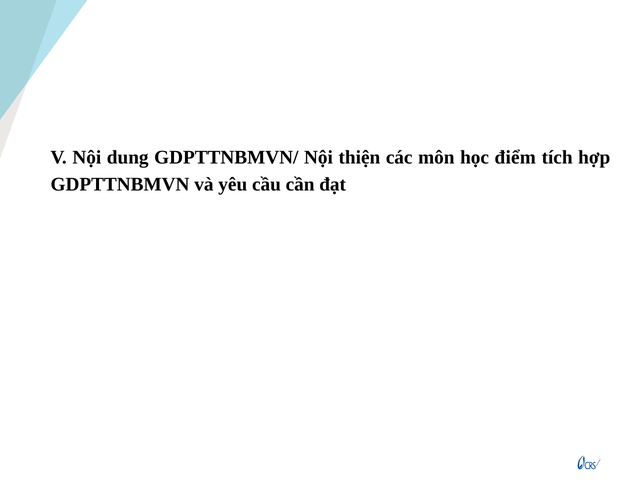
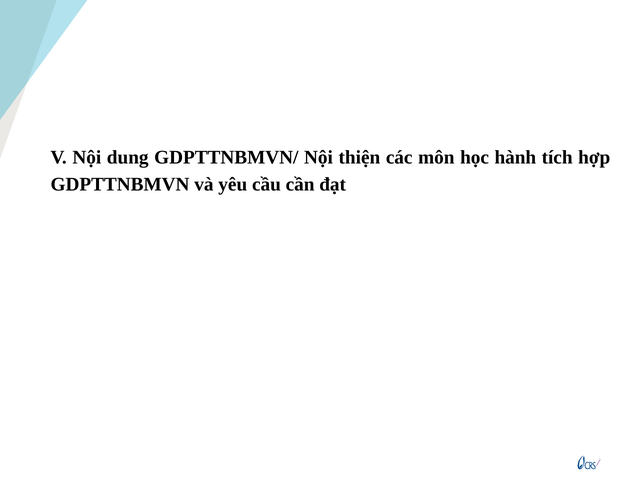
điểm: điểm -> hành
